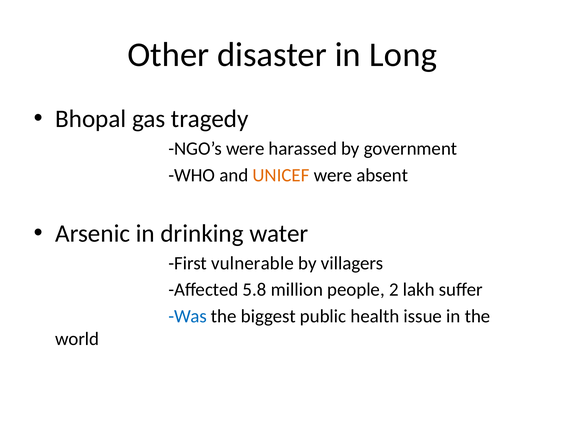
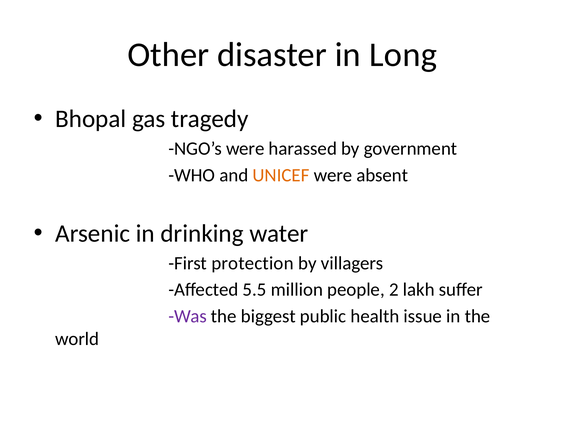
vulnerable: vulnerable -> protection
5.8: 5.8 -> 5.5
Was colour: blue -> purple
